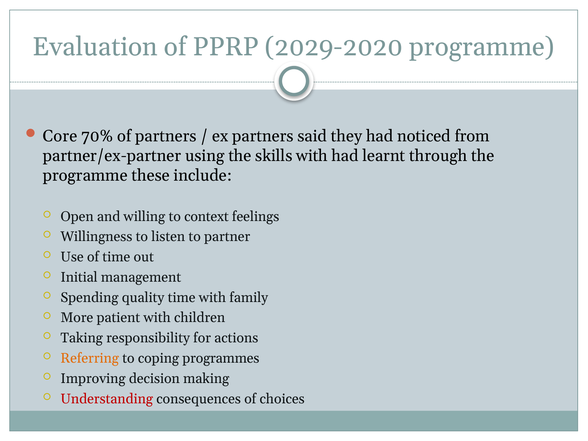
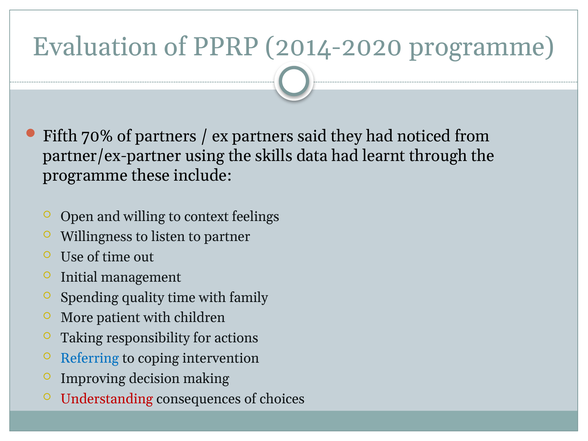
2029-2020: 2029-2020 -> 2014-2020
Core: Core -> Fifth
skills with: with -> data
Referring colour: orange -> blue
programmes: programmes -> intervention
